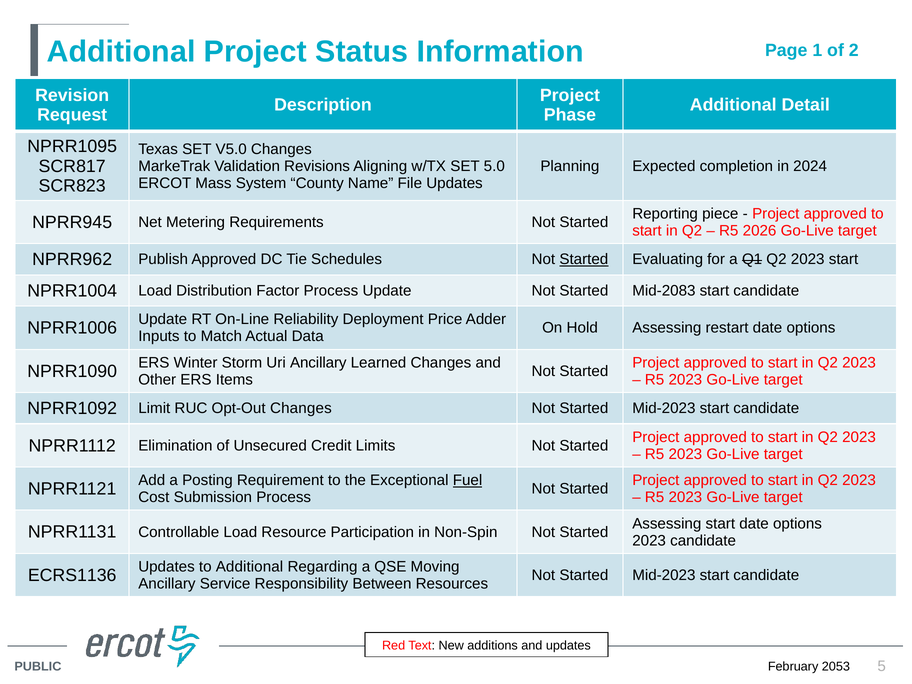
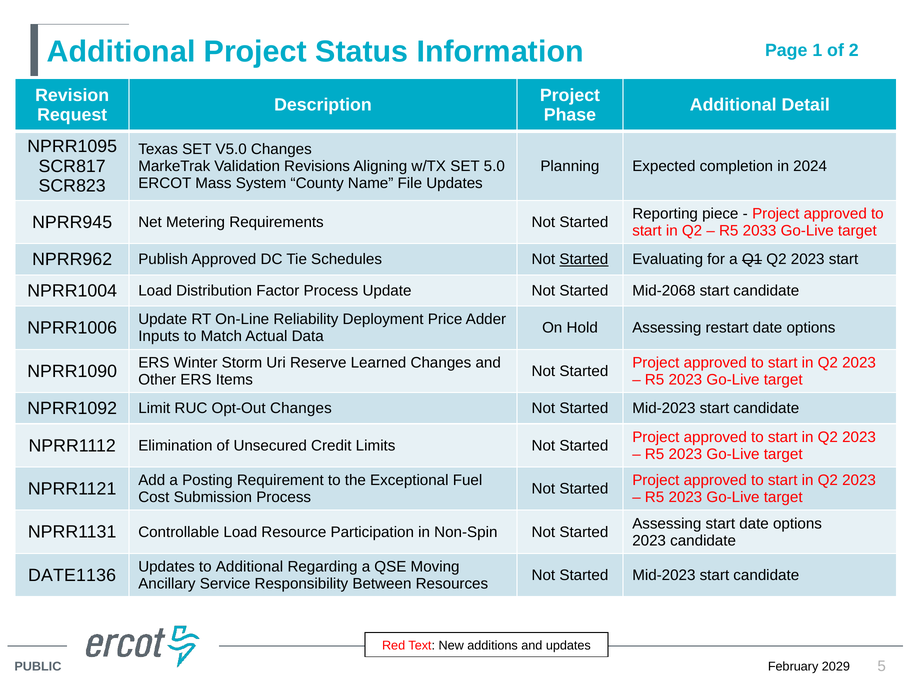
2026: 2026 -> 2033
Mid-2083: Mid-2083 -> Mid-2068
Uri Ancillary: Ancillary -> Reserve
Fuel underline: present -> none
ECRS1136: ECRS1136 -> DATE1136
2053: 2053 -> 2029
